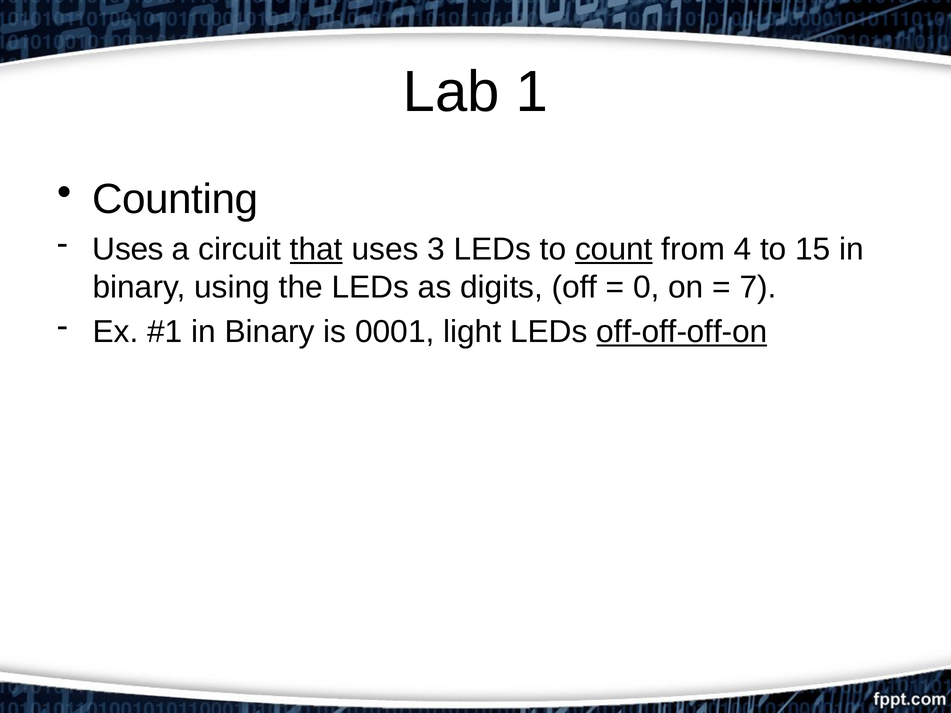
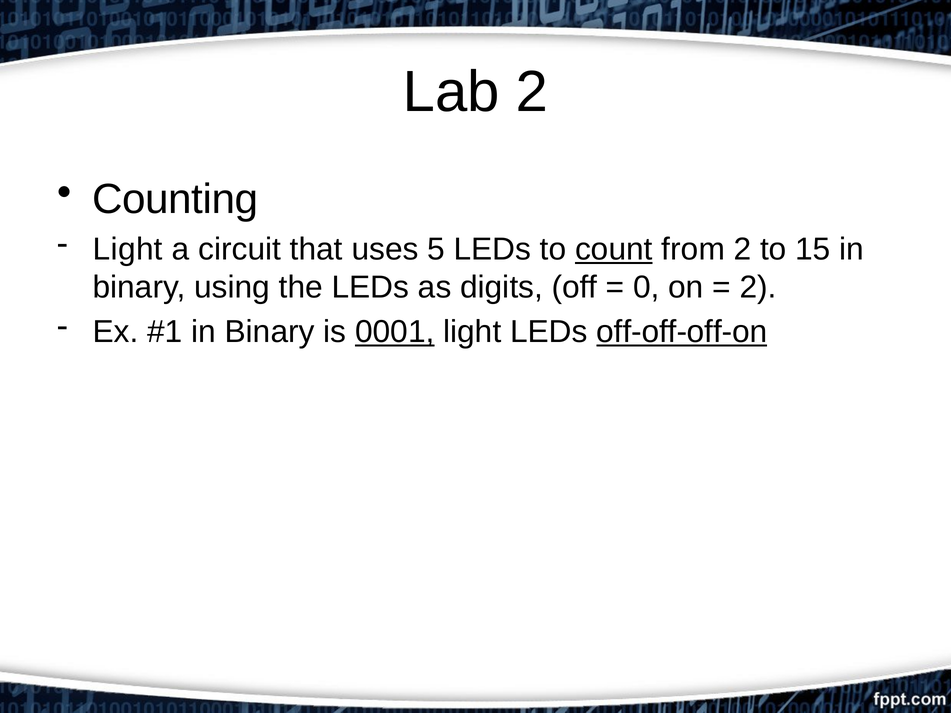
Lab 1: 1 -> 2
Uses at (128, 249): Uses -> Light
that underline: present -> none
3: 3 -> 5
from 4: 4 -> 2
7 at (758, 288): 7 -> 2
0001 underline: none -> present
